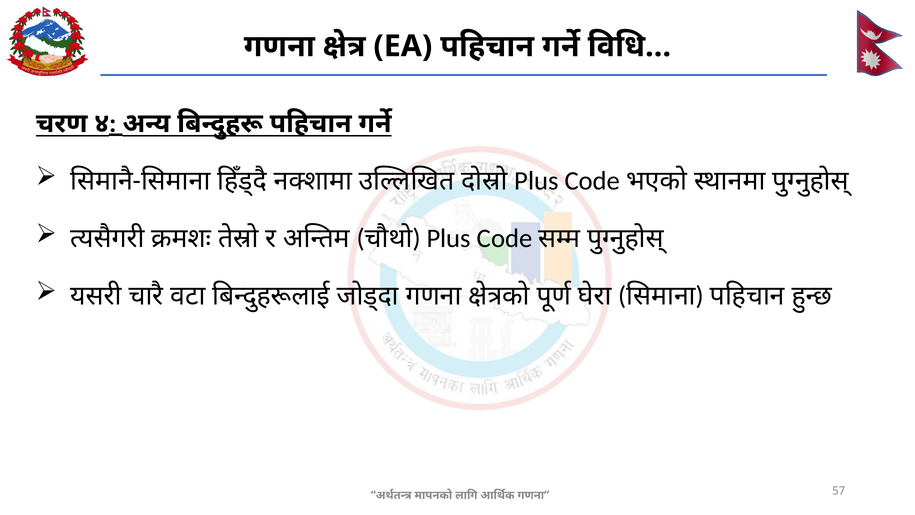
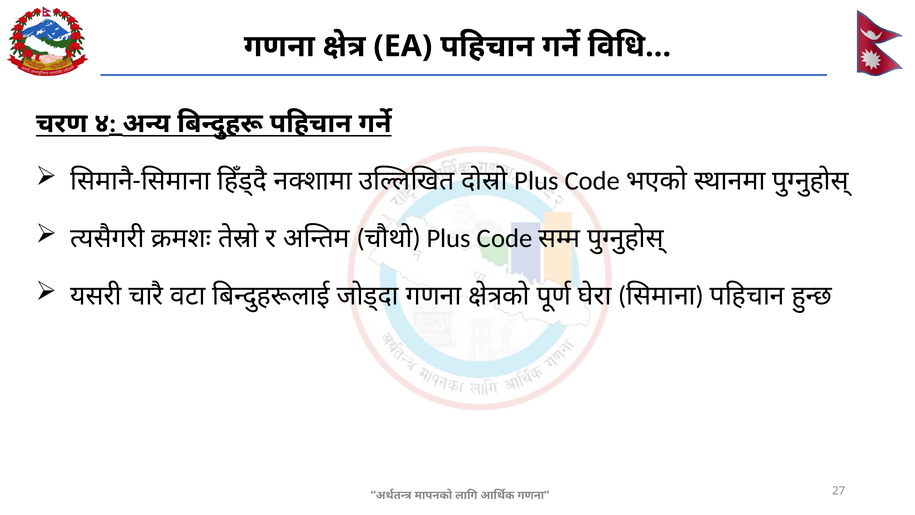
57: 57 -> 27
